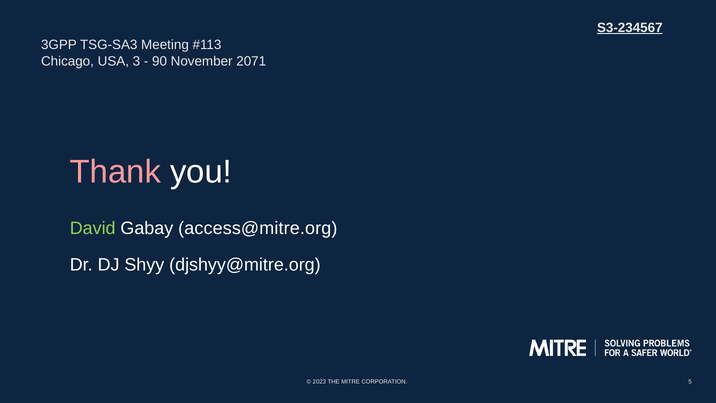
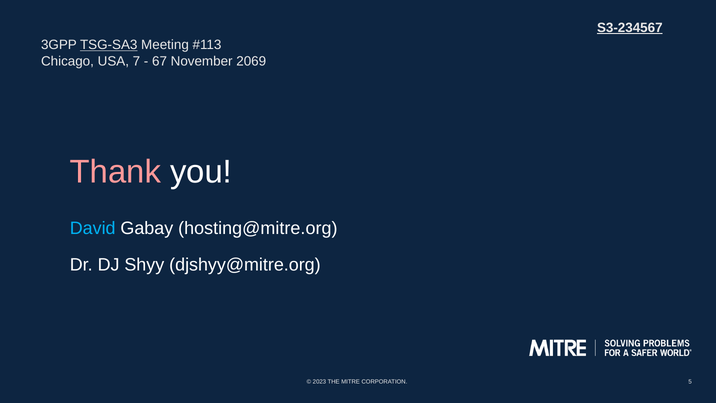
TSG-SA3 underline: none -> present
3: 3 -> 7
90: 90 -> 67
2071: 2071 -> 2069
David colour: light green -> light blue
access@mitre.org: access@mitre.org -> hosting@mitre.org
